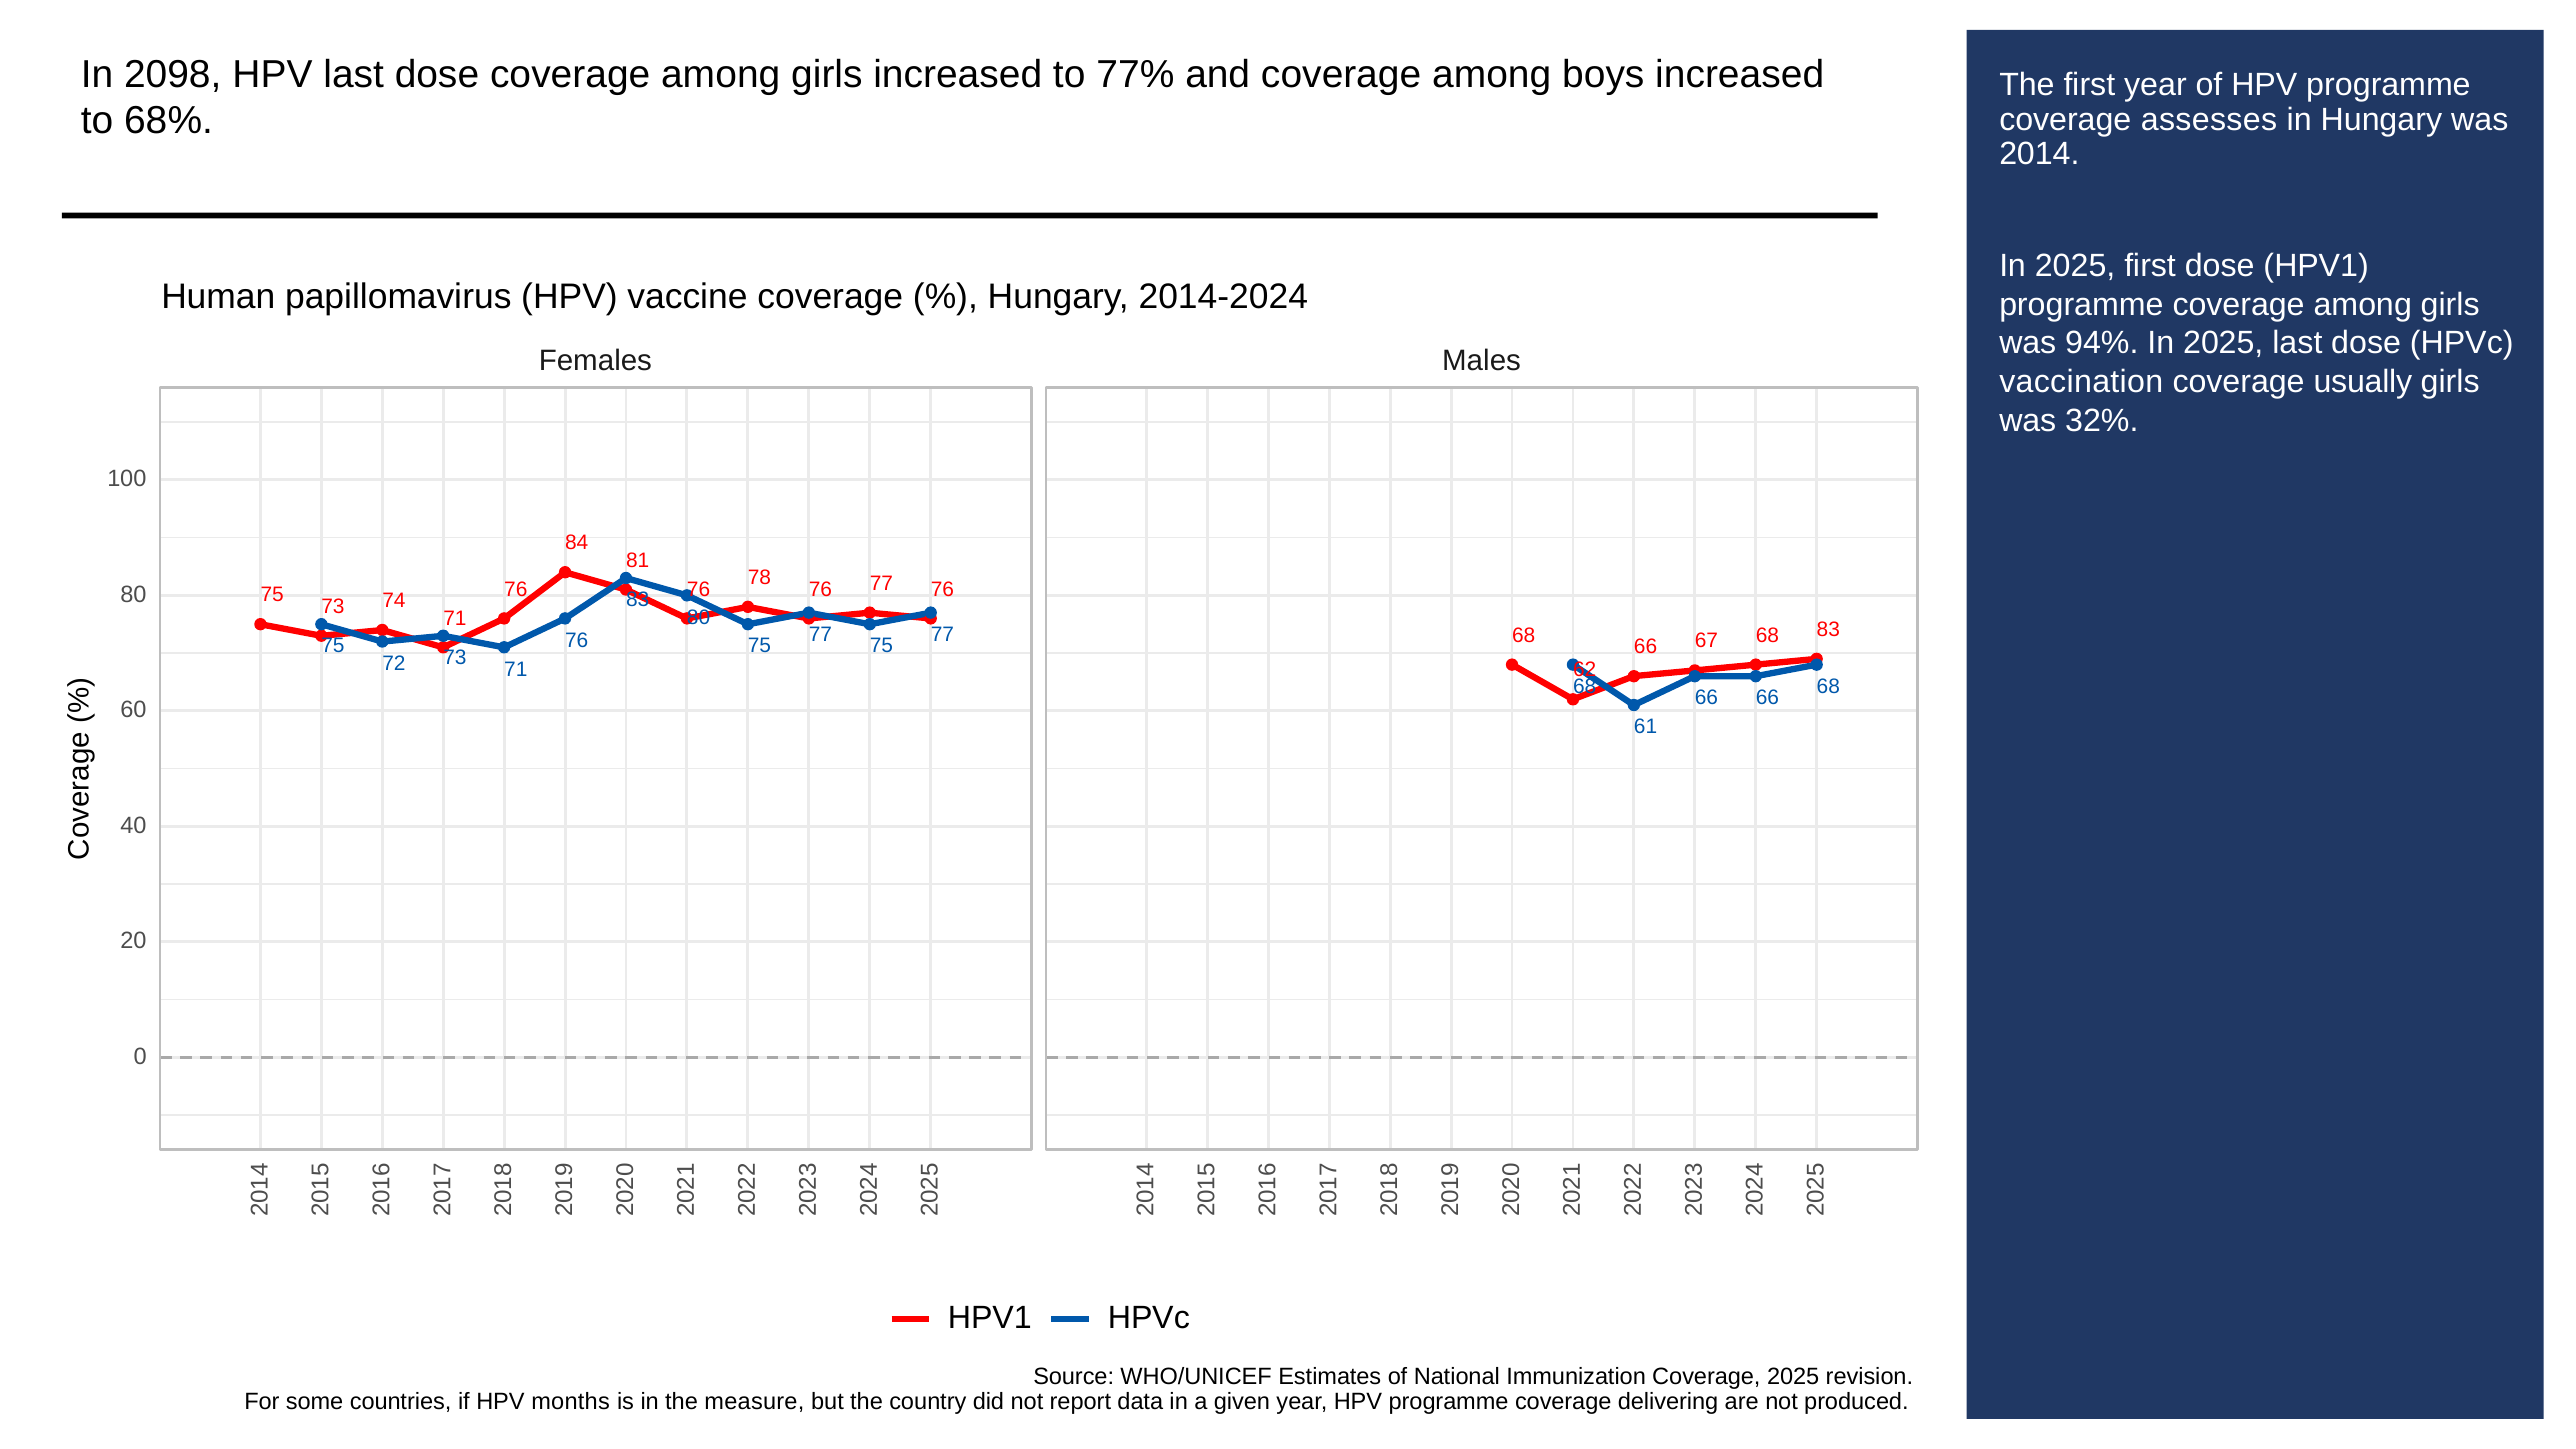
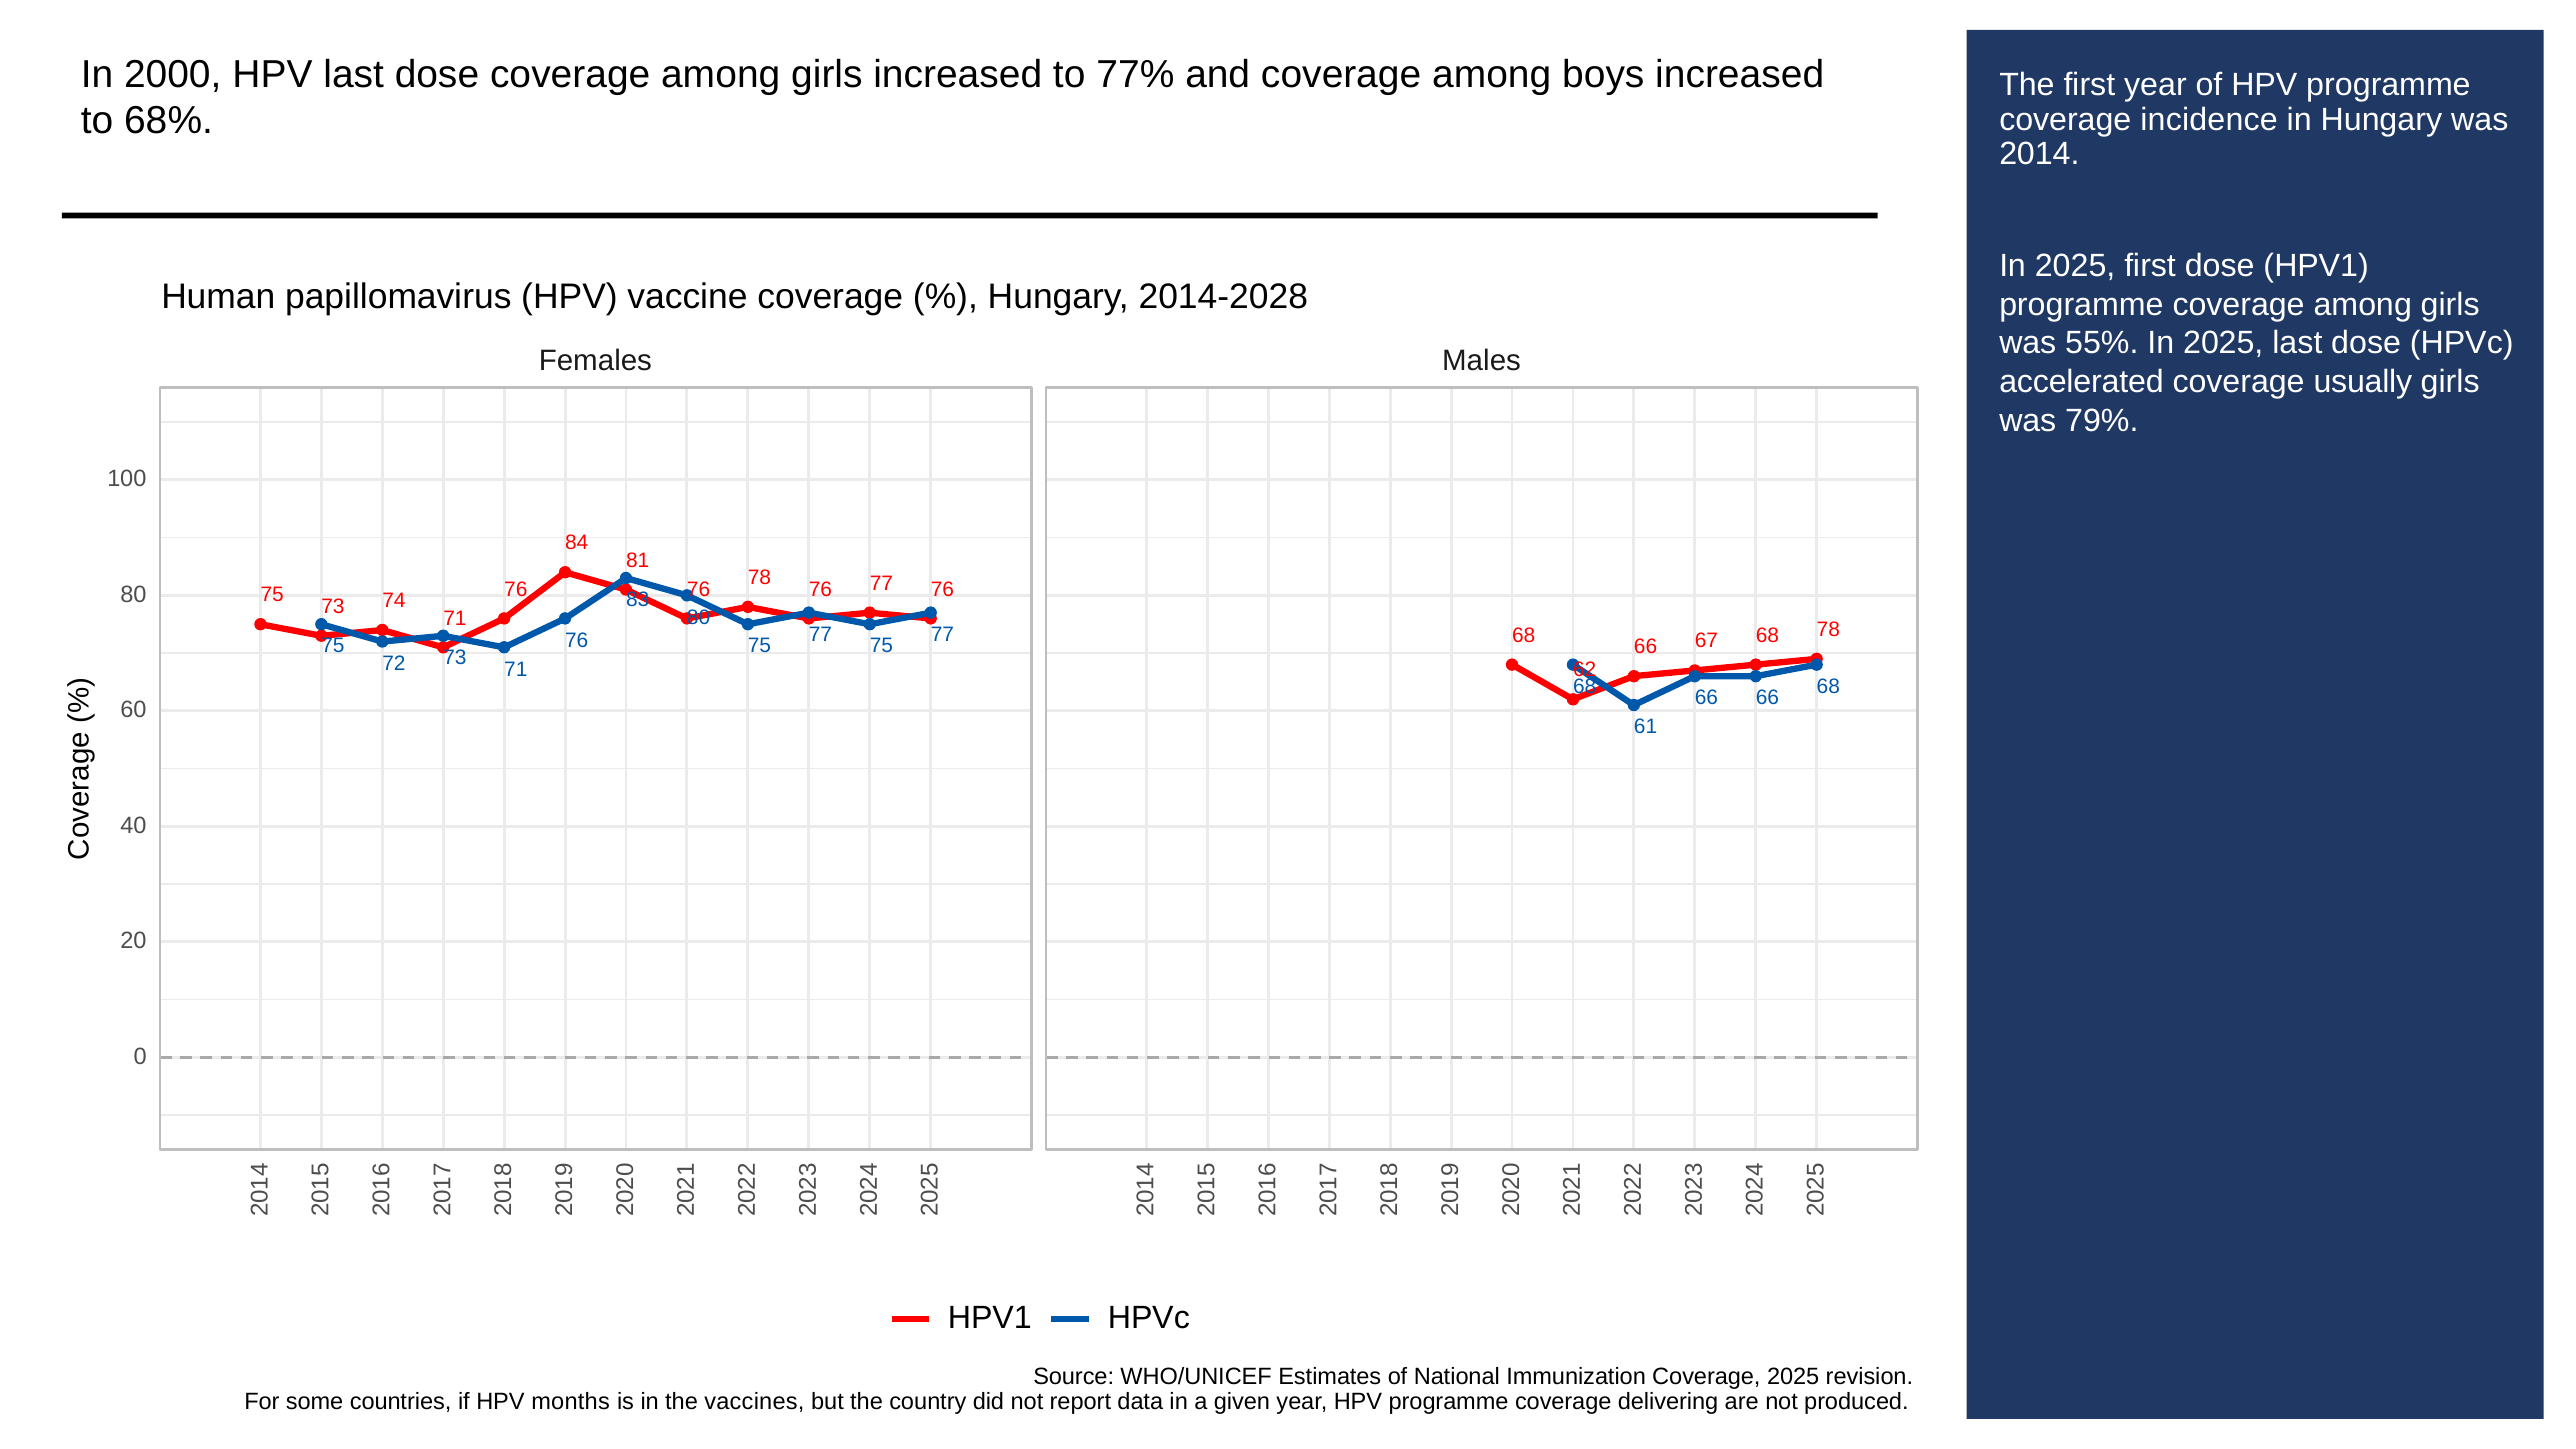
2098: 2098 -> 2000
assesses: assesses -> incidence
2014-2024: 2014-2024 -> 2014-2028
94%: 94% -> 55%
vaccination: vaccination -> accelerated
32%: 32% -> 79%
68 83: 83 -> 78
measure: measure -> vaccines
